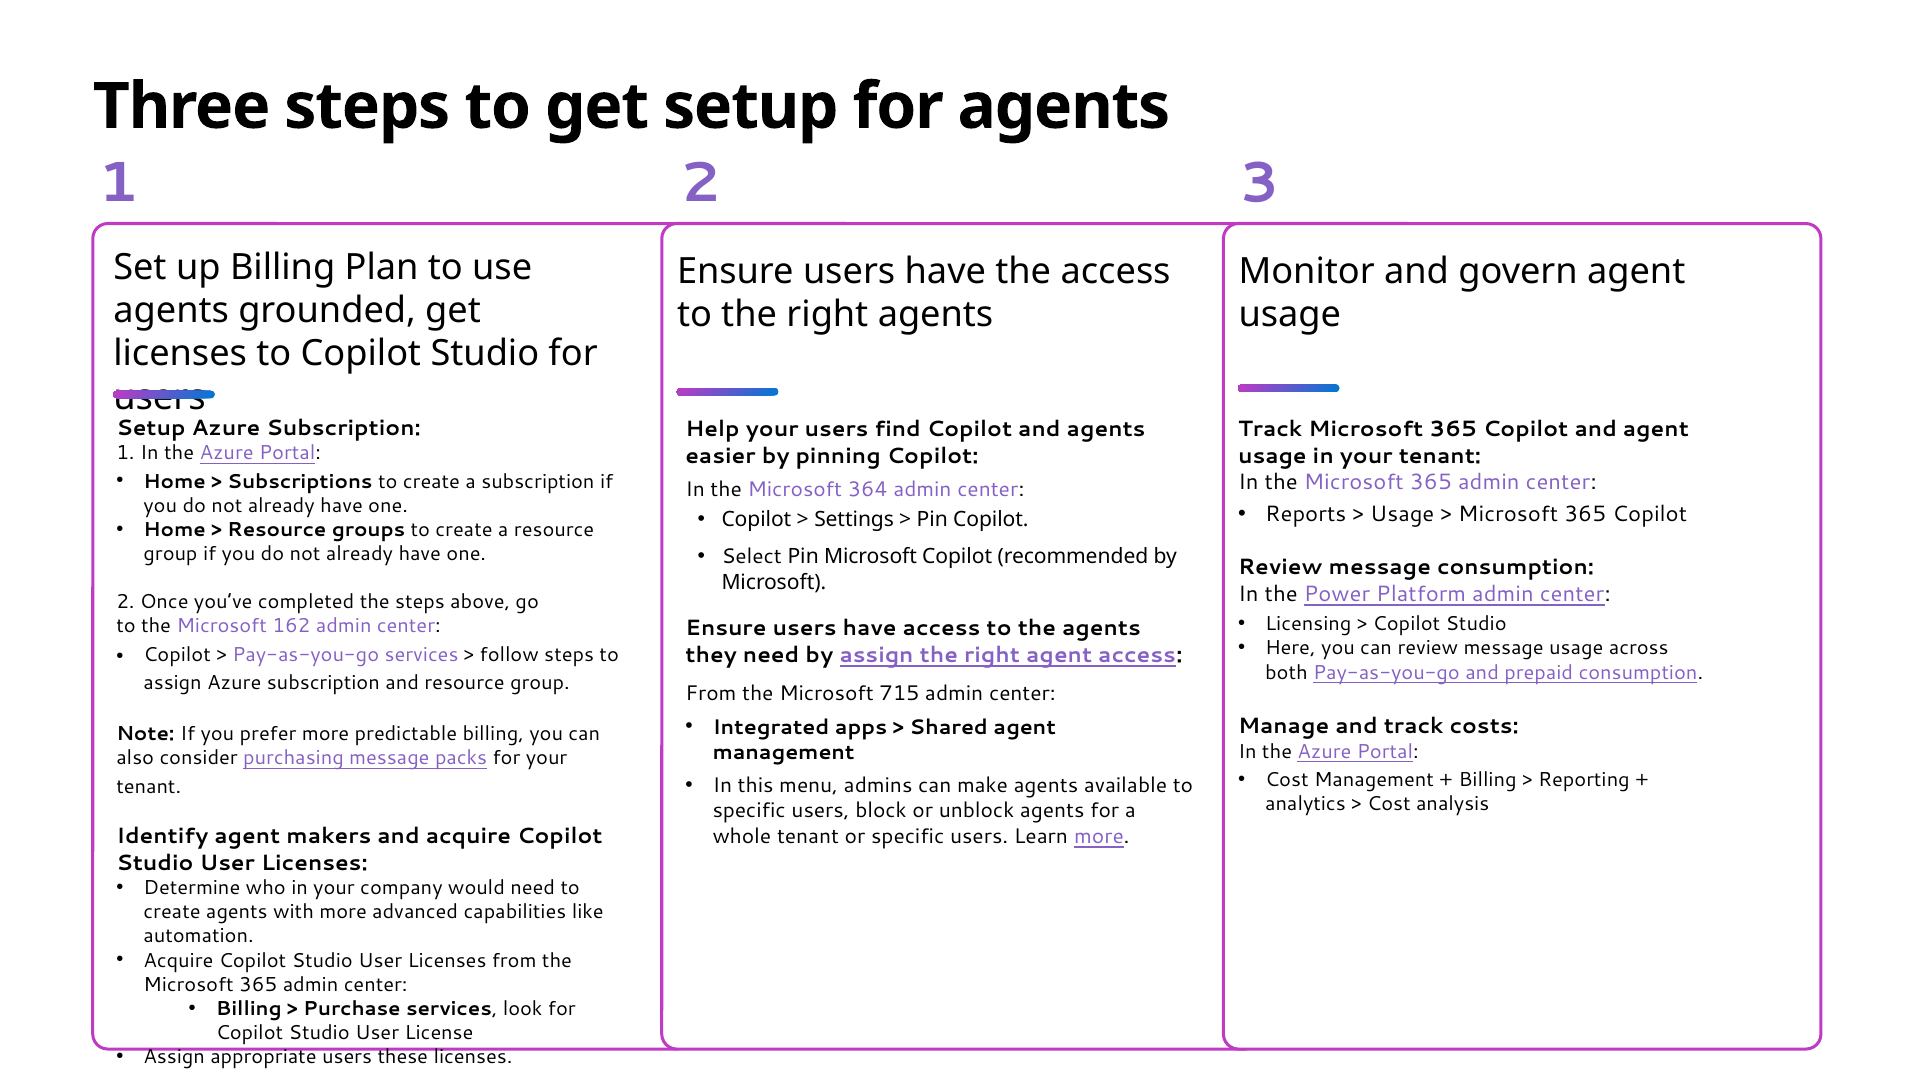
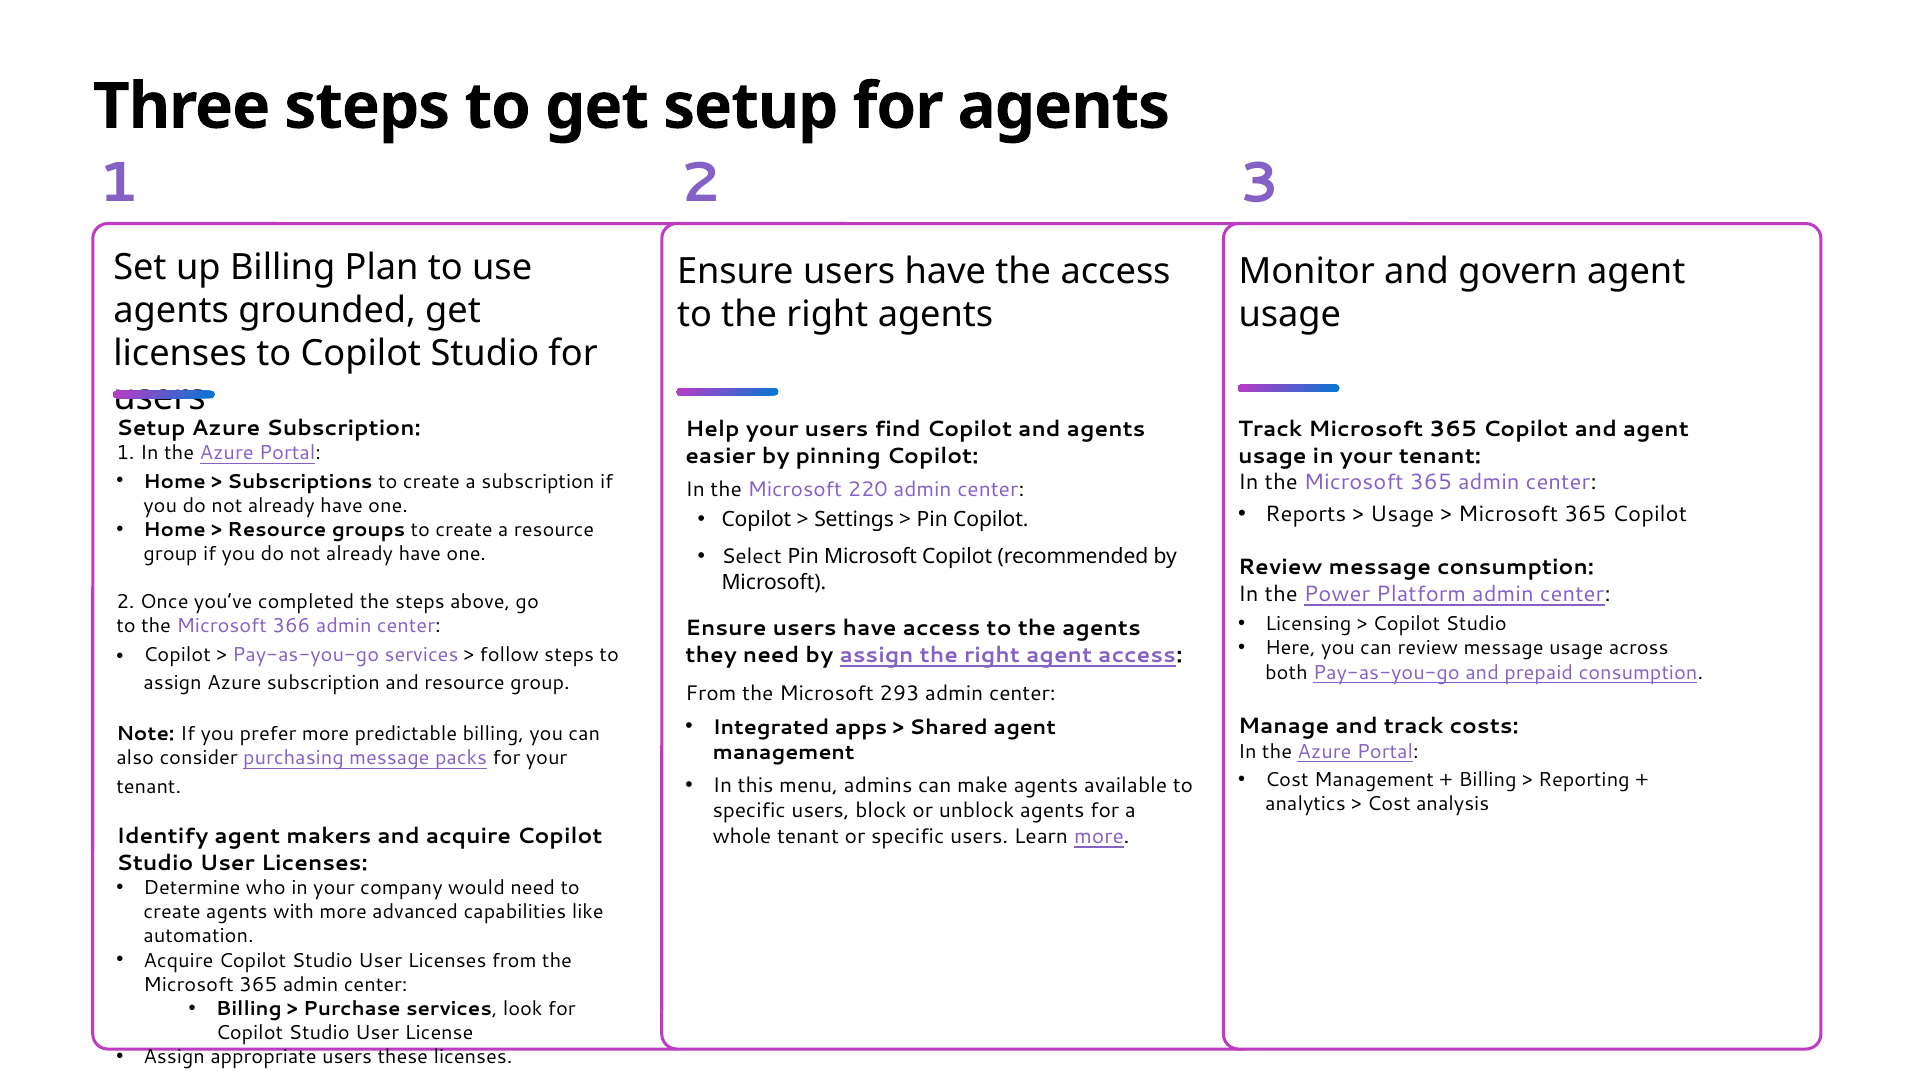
364: 364 -> 220
162: 162 -> 366
715: 715 -> 293
